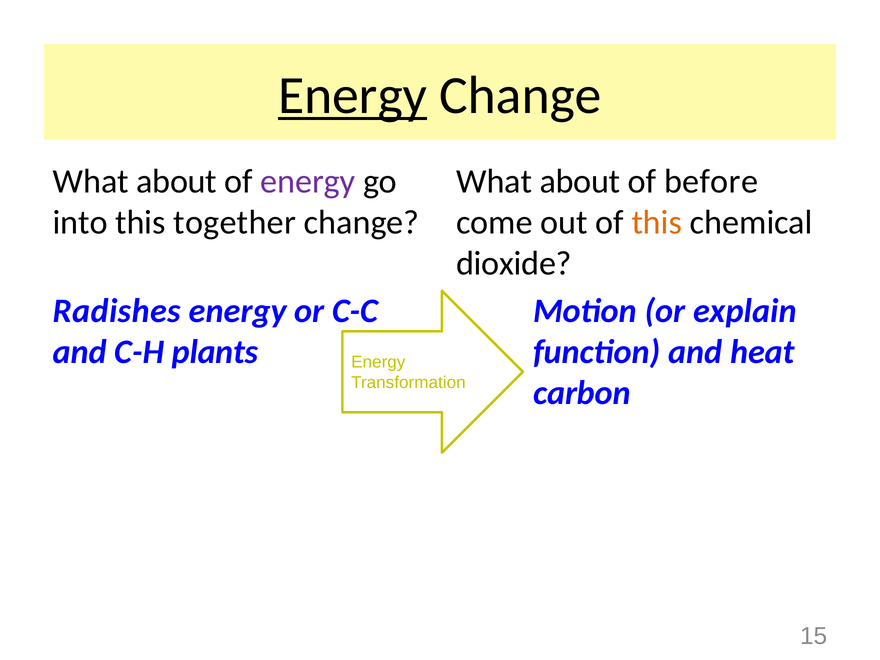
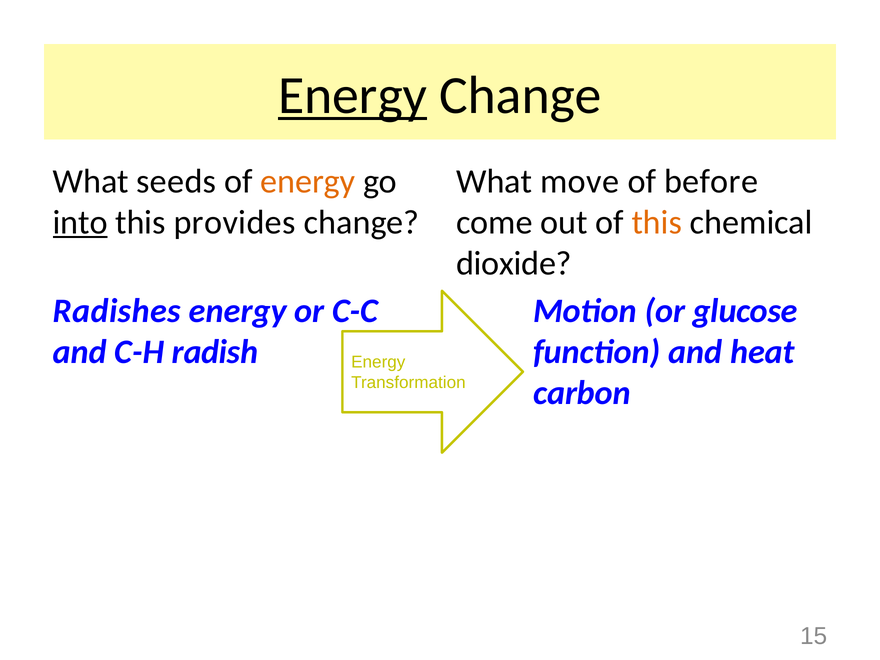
about at (177, 181): about -> seeds
energy at (308, 181) colour: purple -> orange
about at (580, 181): about -> move
into underline: none -> present
together: together -> provides
explain: explain -> glucose
plants: plants -> radish
